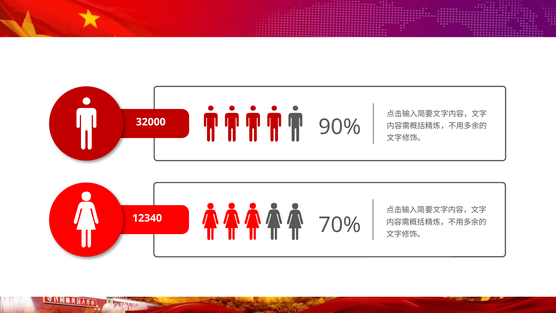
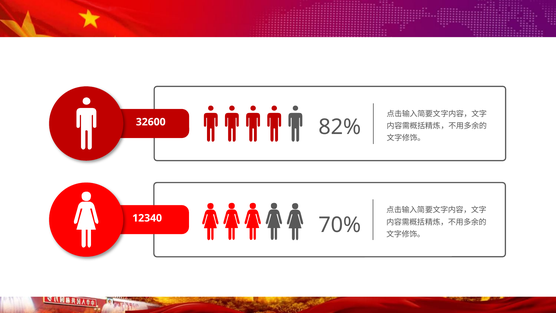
32000: 32000 -> 32600
90%: 90% -> 82%
